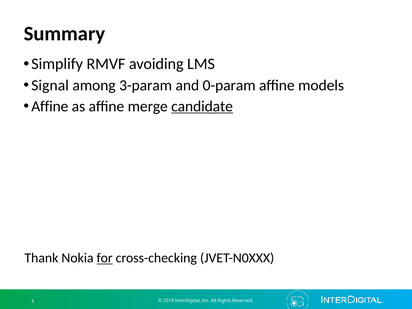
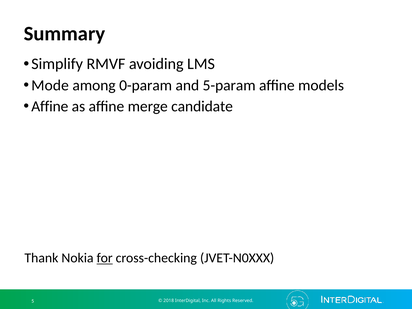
Signal: Signal -> Mode
3-param: 3-param -> 0-param
0-param: 0-param -> 5-param
candidate underline: present -> none
